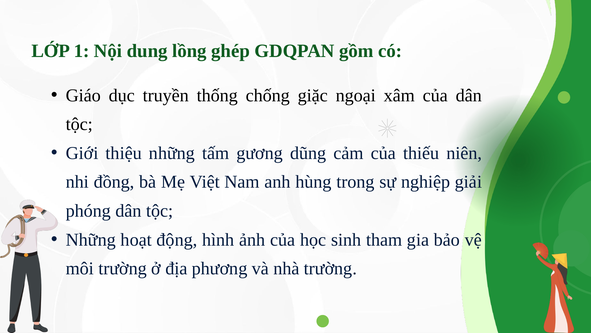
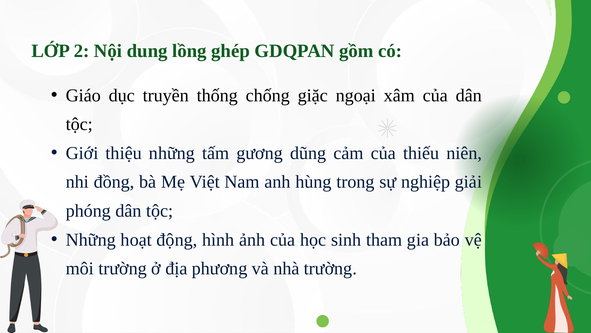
1: 1 -> 2
